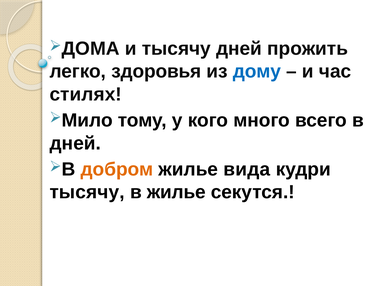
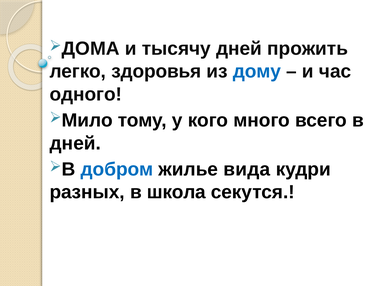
стилях: стилях -> одного
добром colour: orange -> blue
тысячу at (87, 192): тысячу -> разных
в жилье: жилье -> школа
